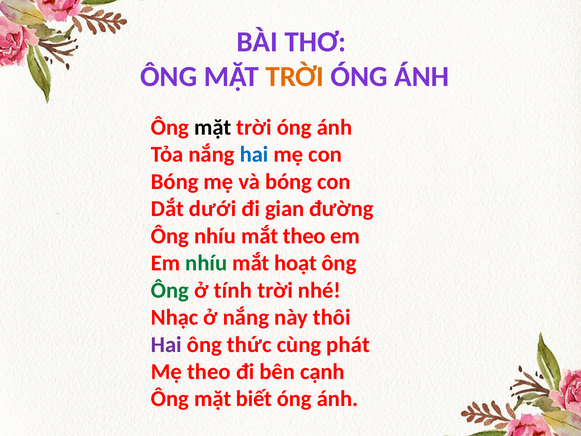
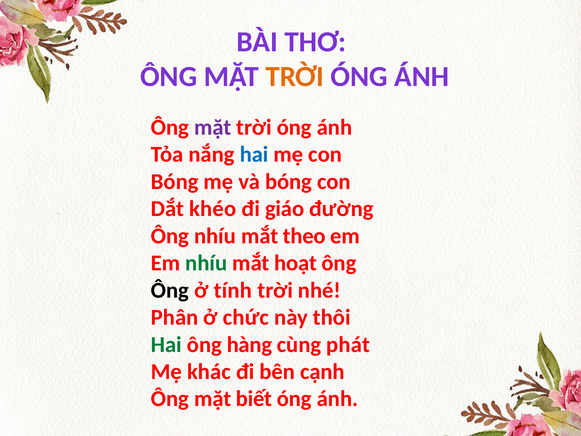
mặt at (213, 127) colour: black -> purple
dưới: dưới -> khéo
gian: gian -> giáo
Ông at (170, 290) colour: green -> black
Nhạc: Nhạc -> Phân
ở nắng: nắng -> chức
Hai at (166, 344) colour: purple -> green
thức: thức -> hàng
Mẹ theo: theo -> khác
